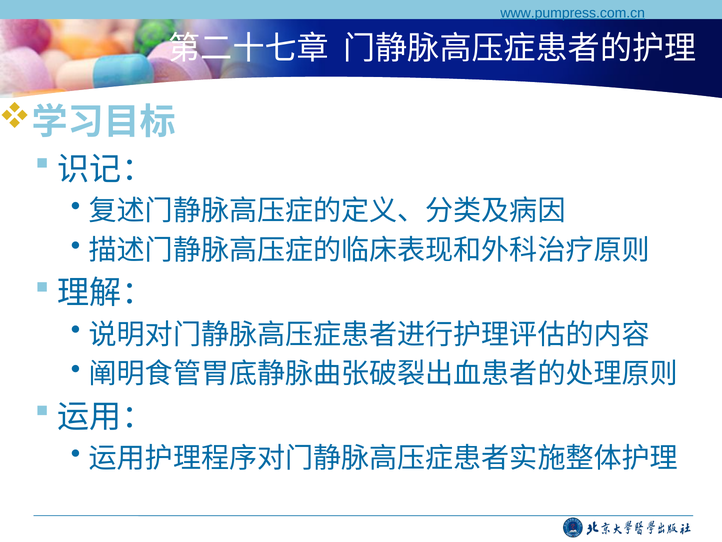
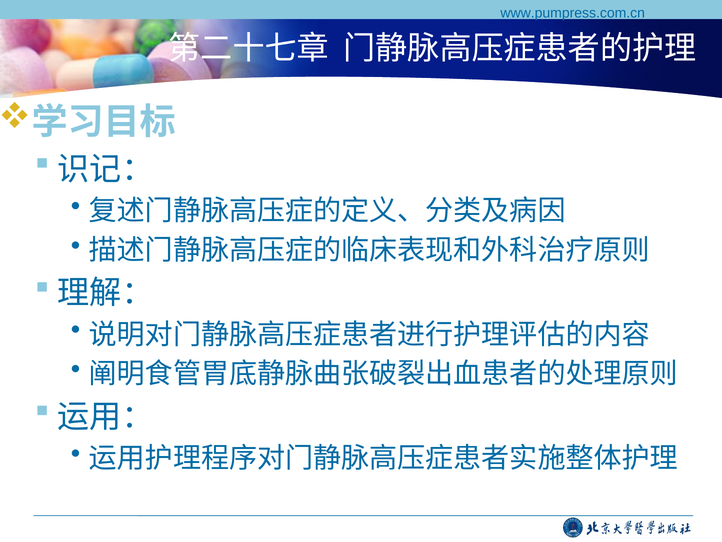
www.pumpress.com.cn underline: present -> none
